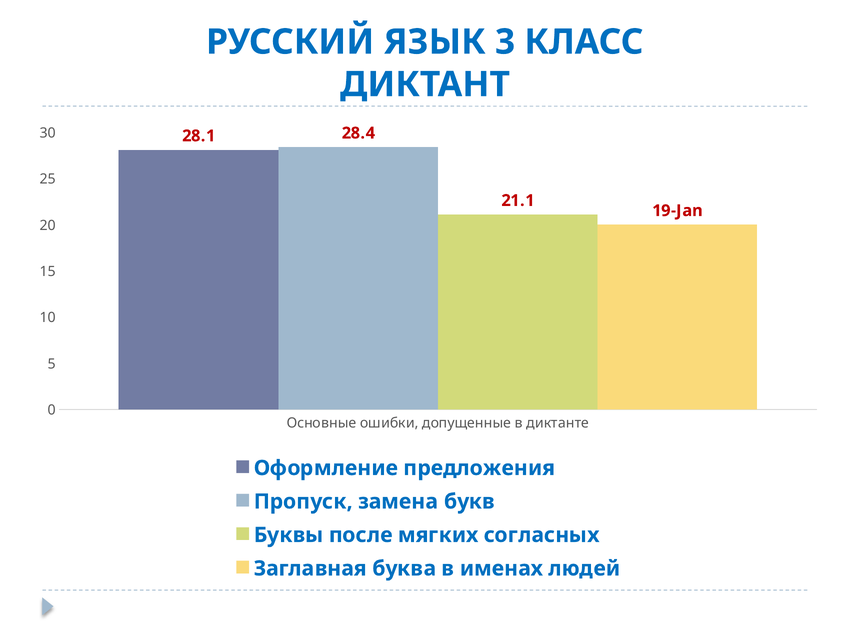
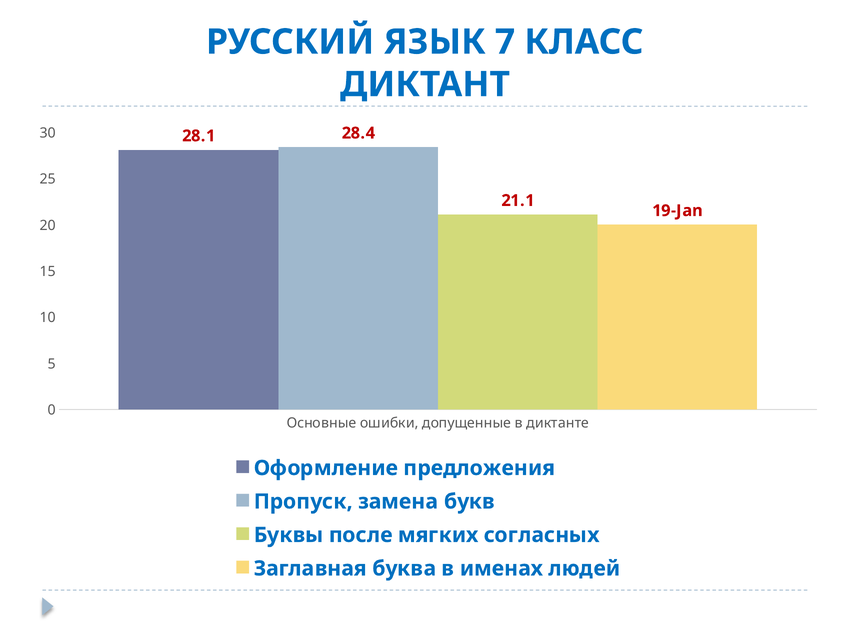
3: 3 -> 7
